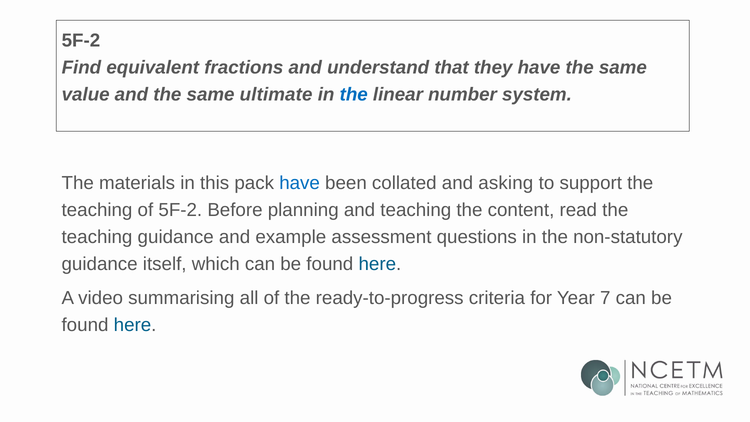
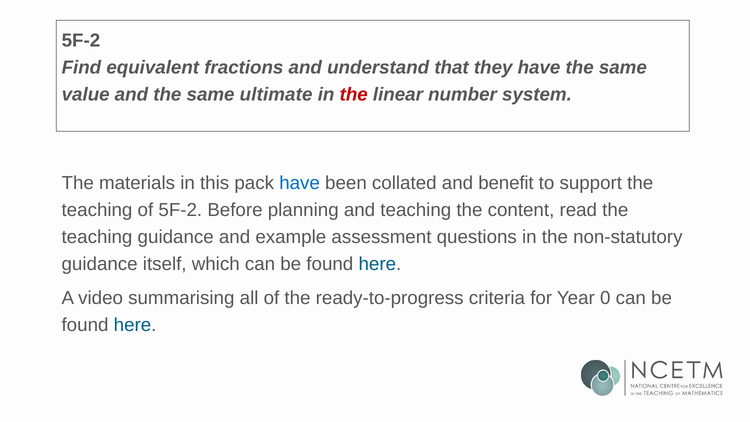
the at (354, 94) colour: blue -> red
asking: asking -> benefit
7: 7 -> 0
